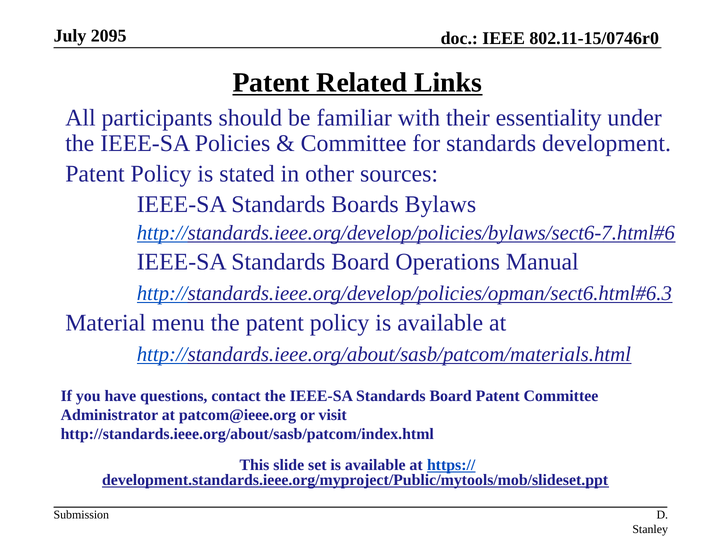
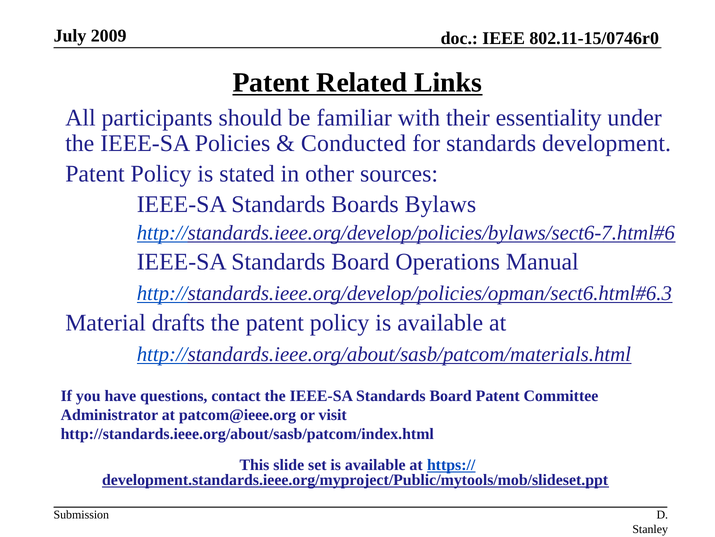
2095: 2095 -> 2009
Committee at (354, 143): Committee -> Conducted
menu: menu -> drafts
